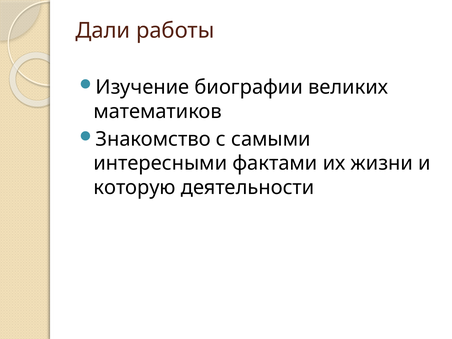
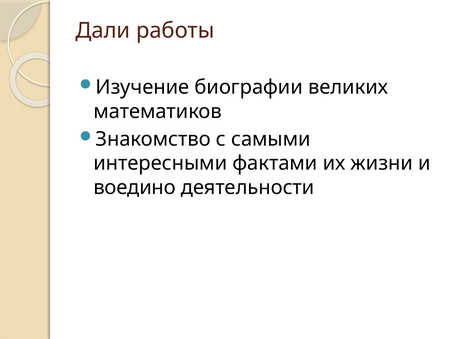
которую: которую -> воедино
